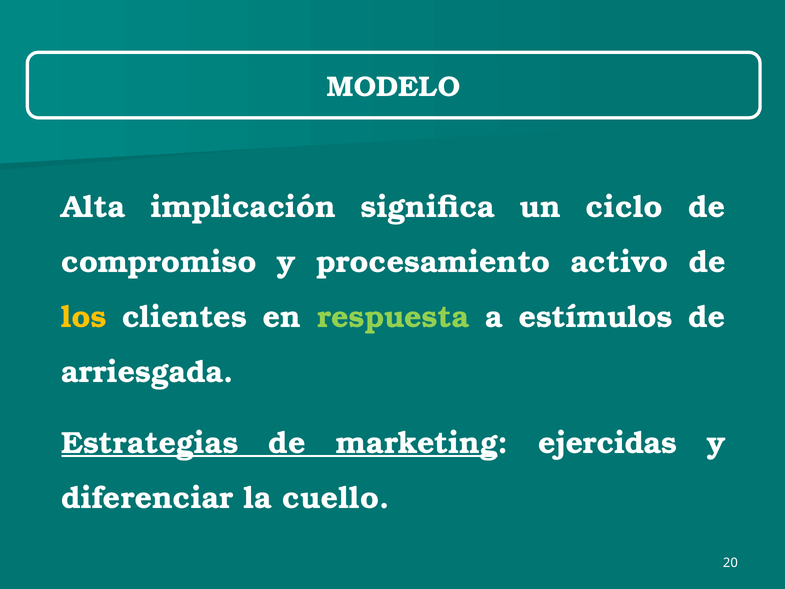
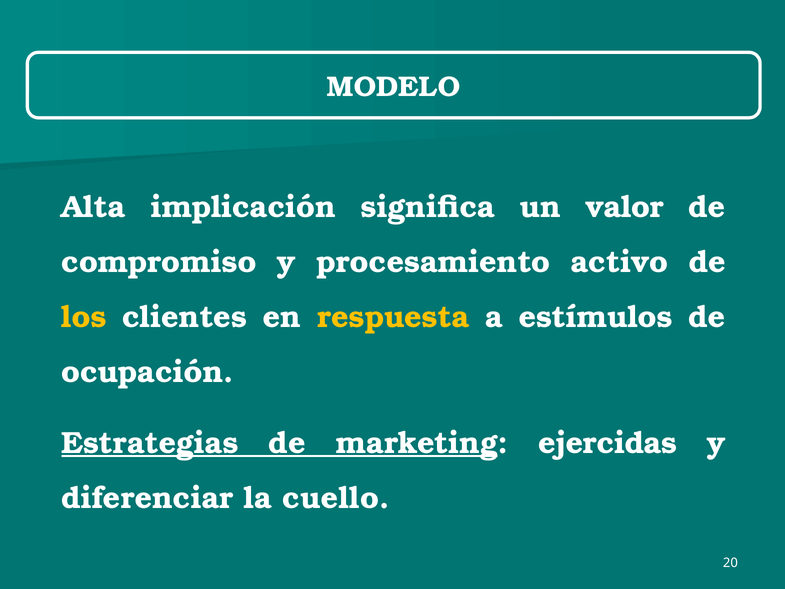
ciclo: ciclo -> valor
respuesta colour: light green -> yellow
arriesgada: arriesgada -> ocupación
